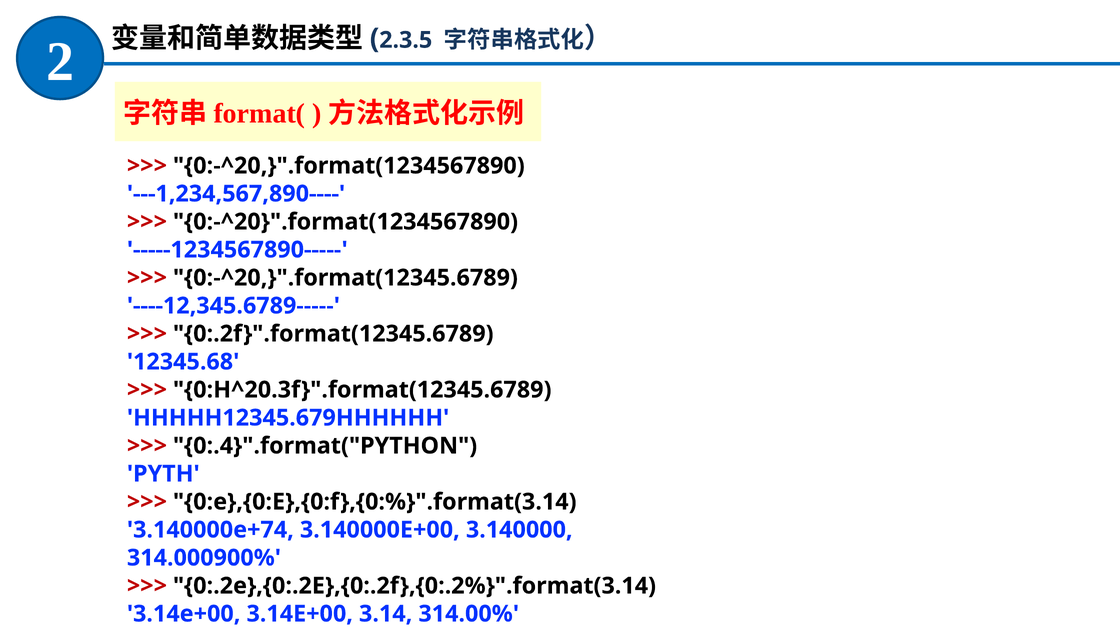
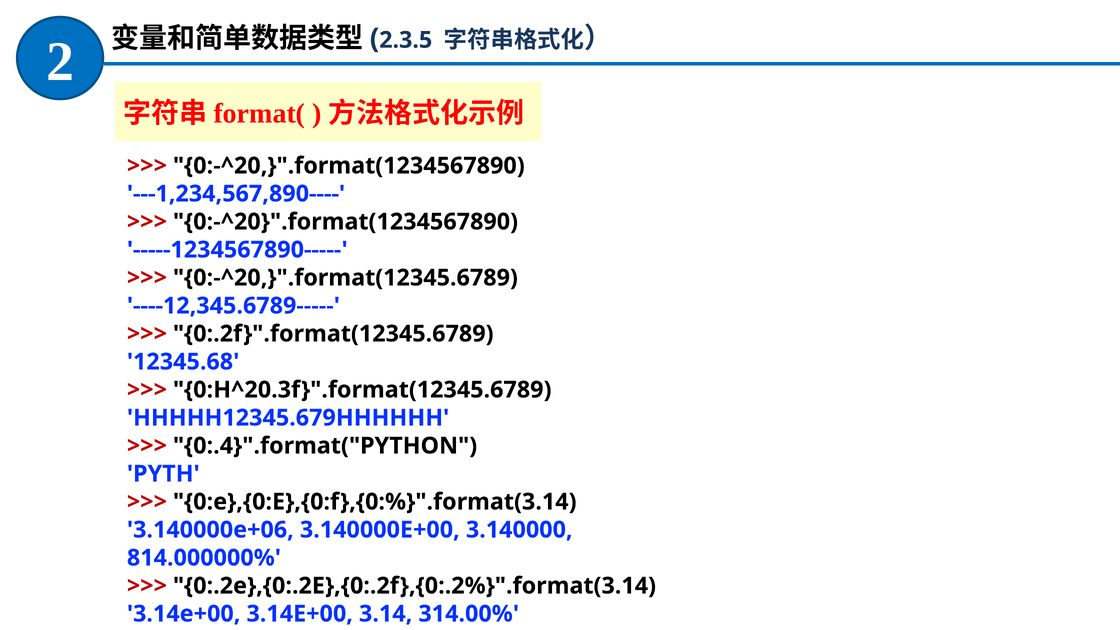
3.140000e+74: 3.140000e+74 -> 3.140000e+06
314.000900%: 314.000900% -> 814.000000%
